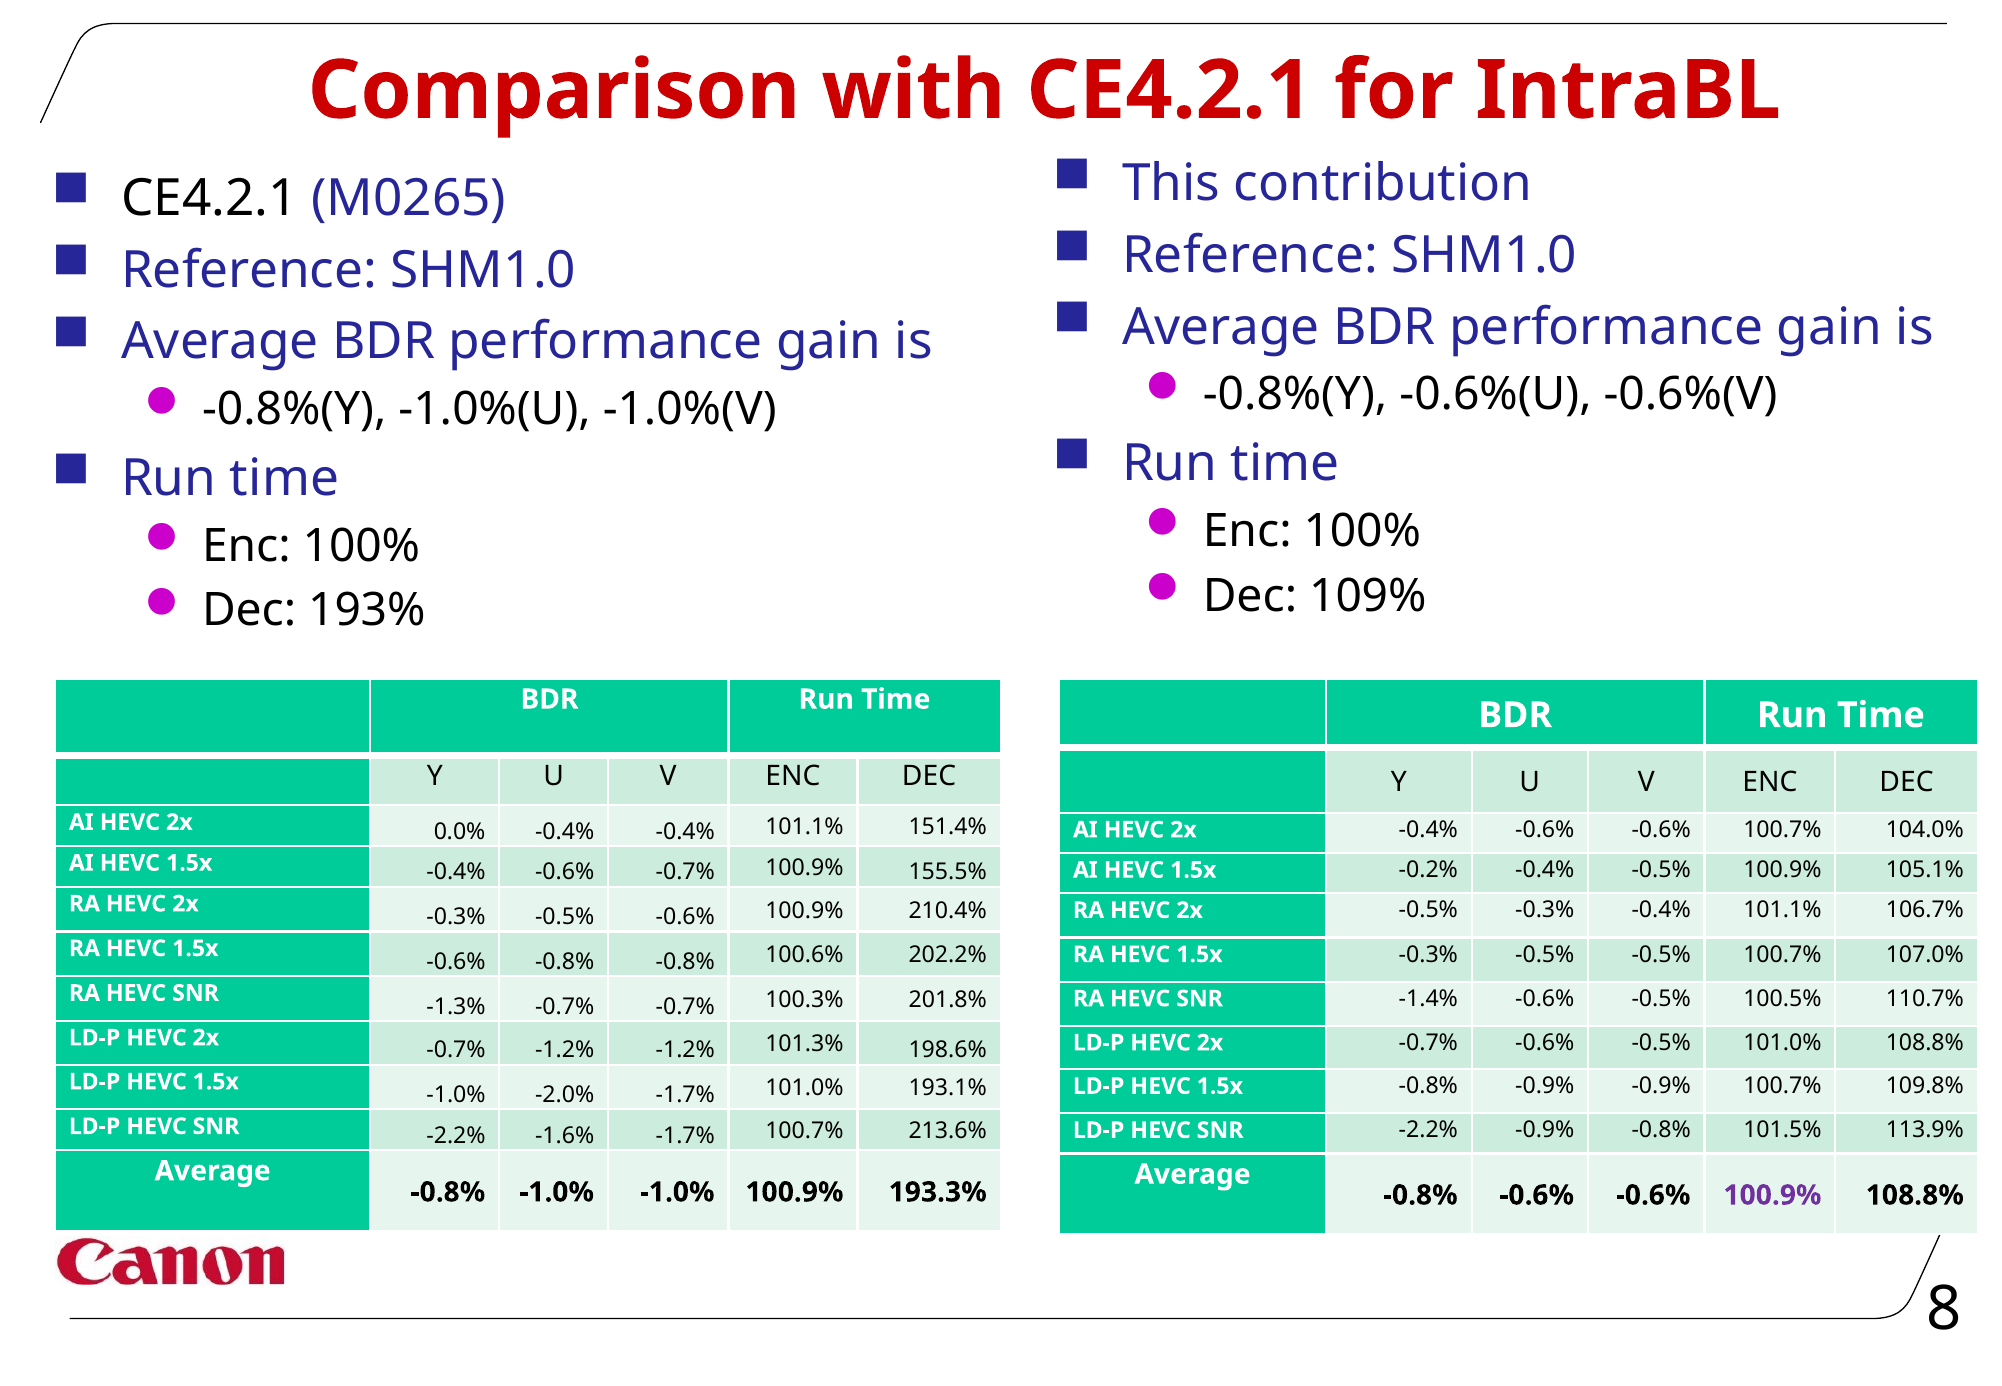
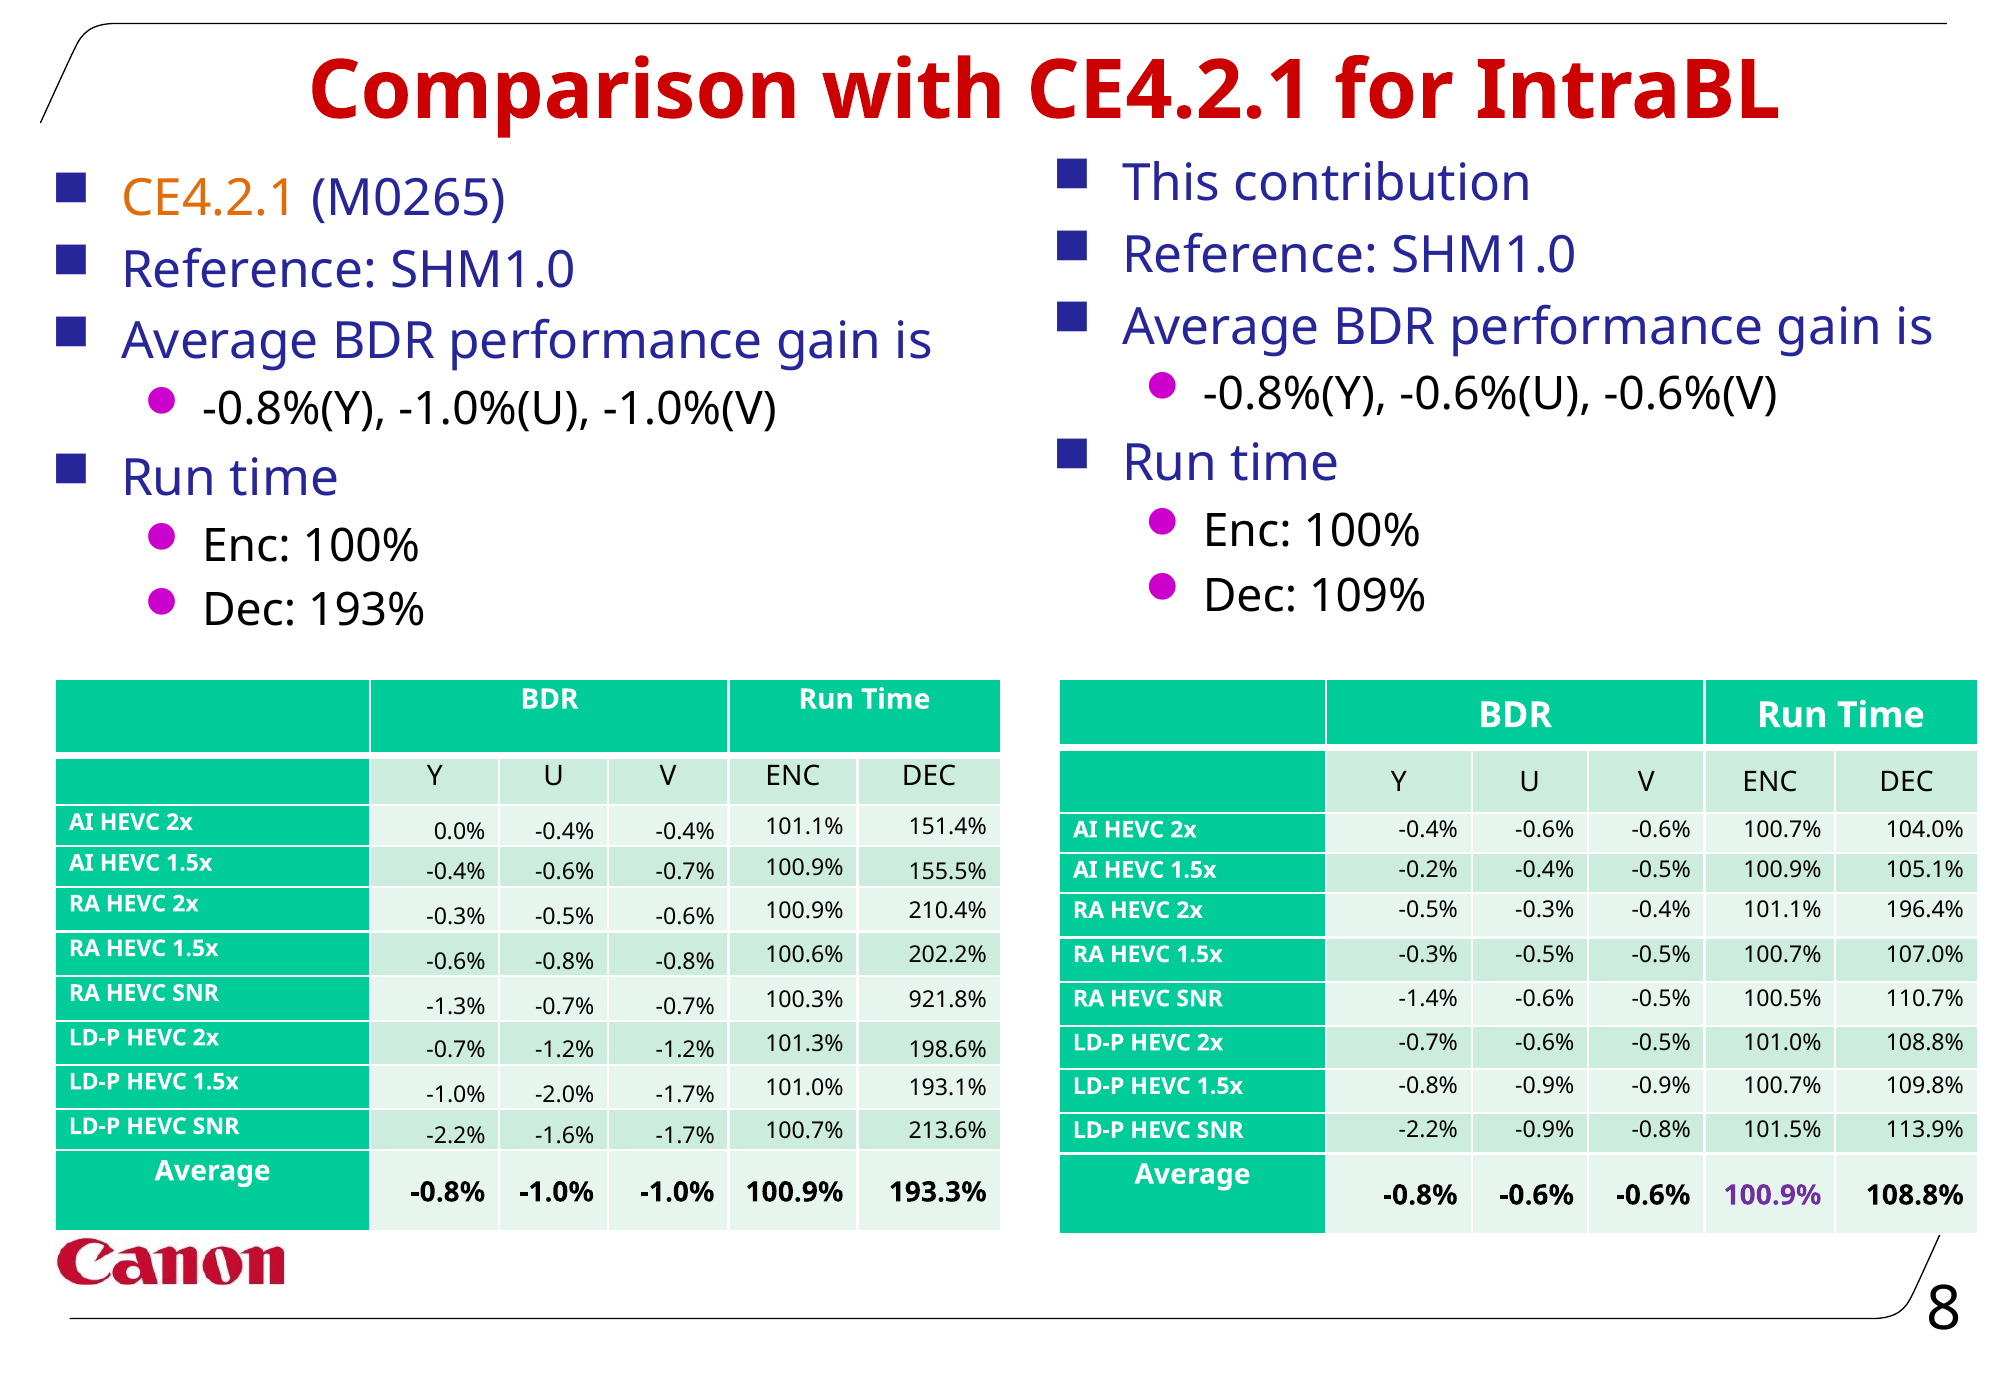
CE4.2.1 at (210, 198) colour: black -> orange
106.7%: 106.7% -> 196.4%
201.8%: 201.8% -> 921.8%
